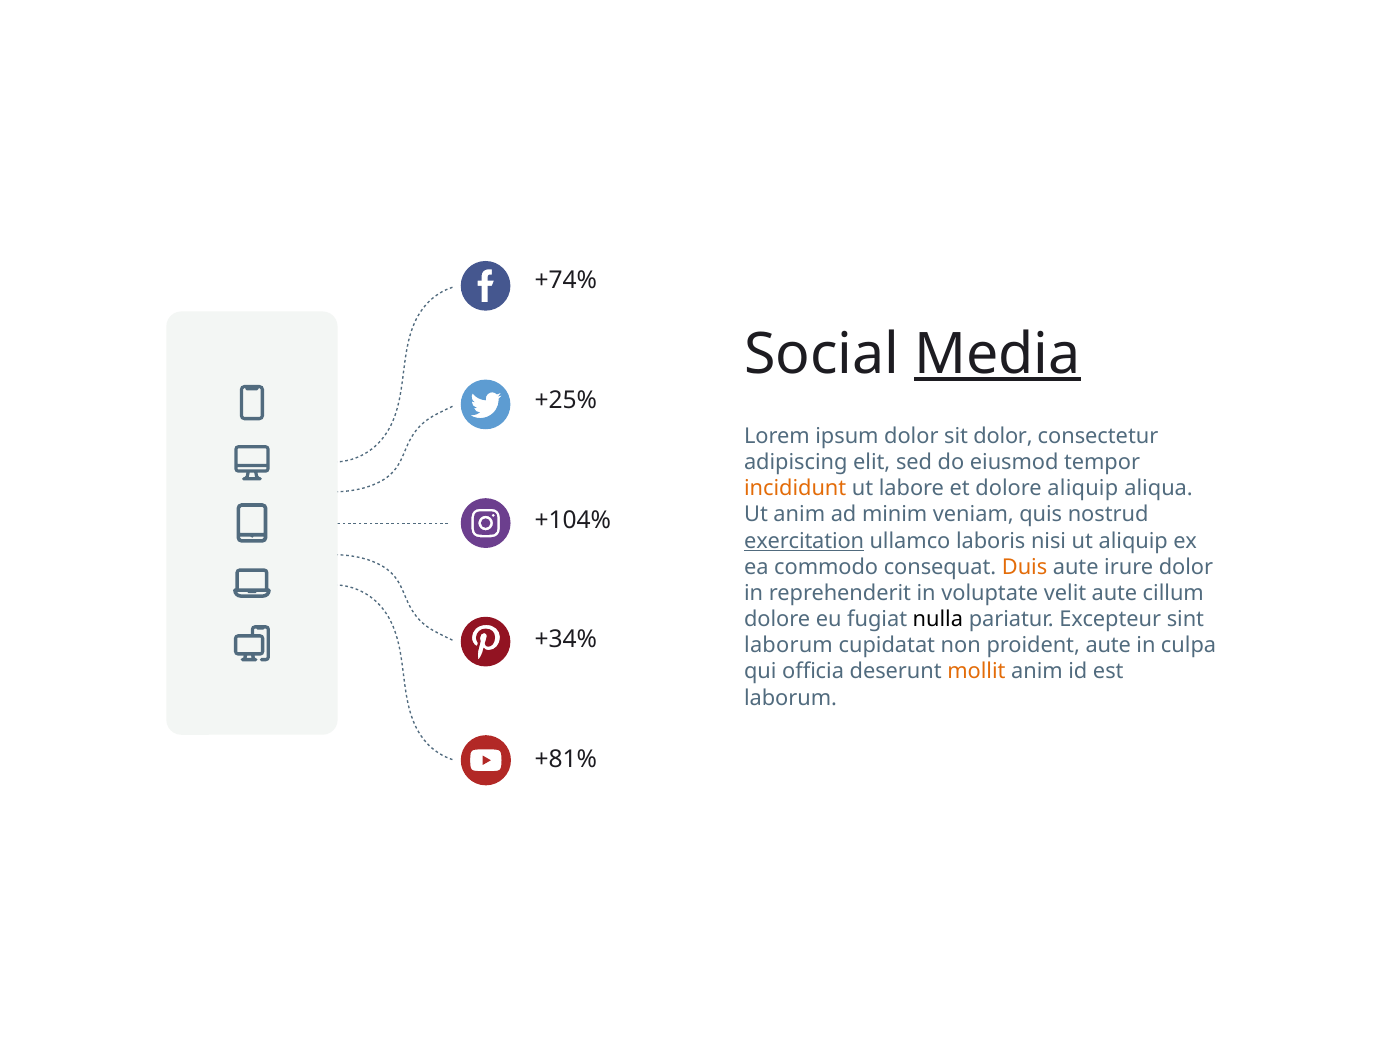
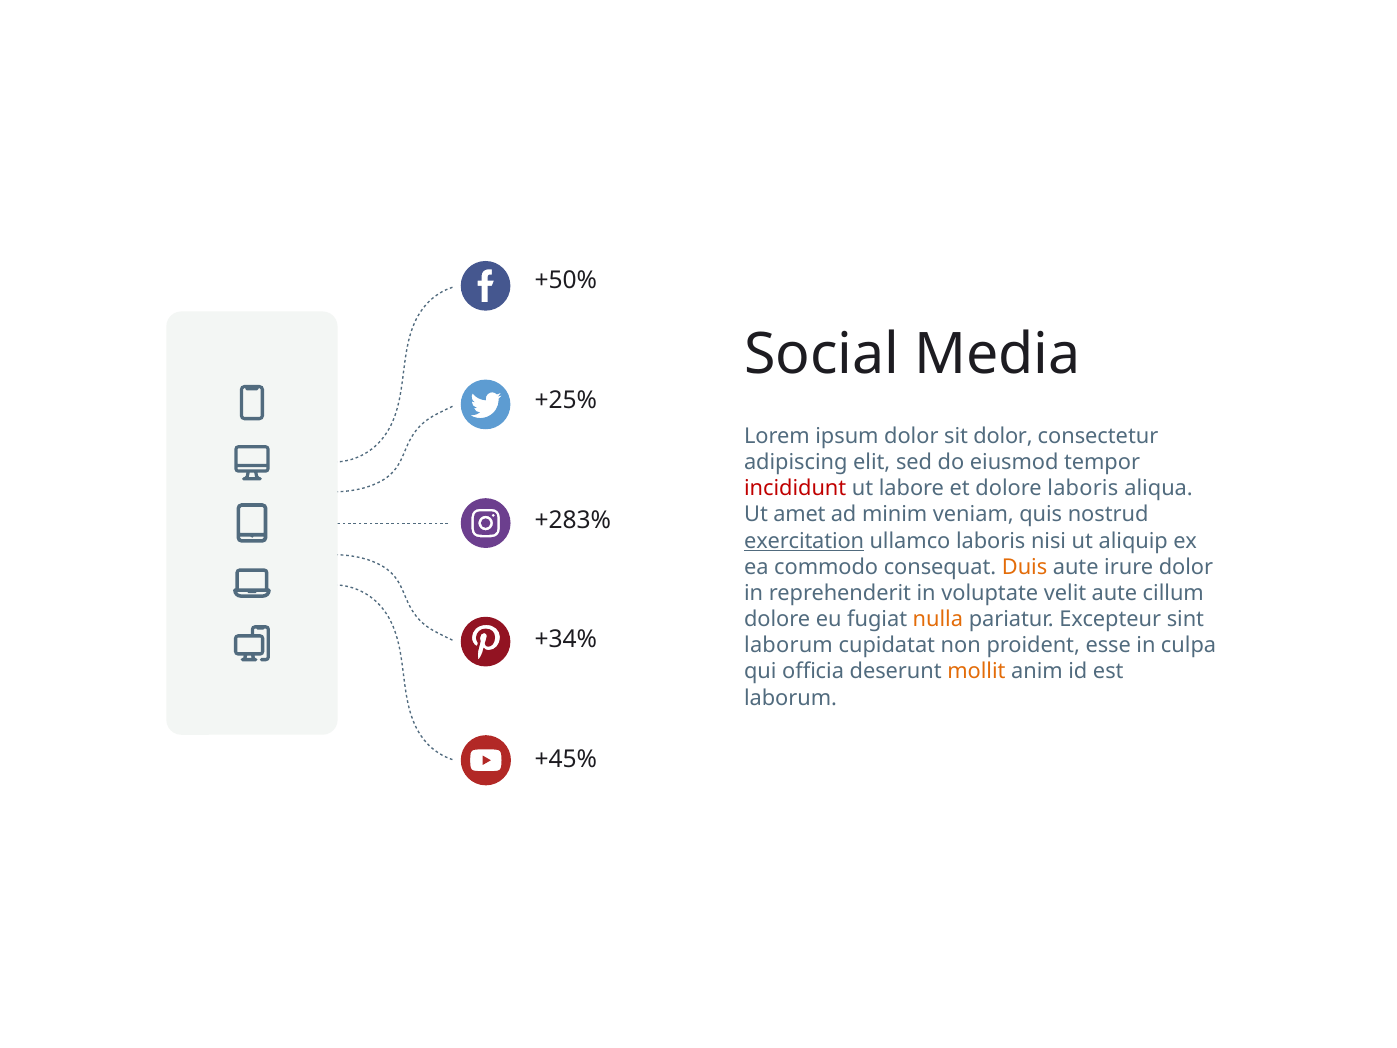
+74%: +74% -> +50%
Media underline: present -> none
incididunt colour: orange -> red
dolore aliquip: aliquip -> laboris
Ut anim: anim -> amet
+104%: +104% -> +283%
nulla colour: black -> orange
proident aute: aute -> esse
+81%: +81% -> +45%
